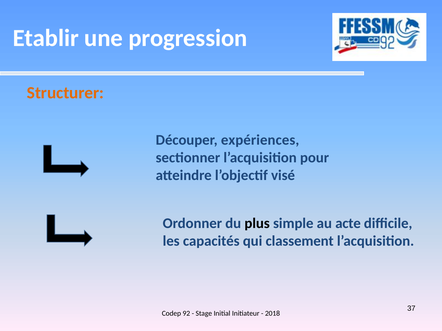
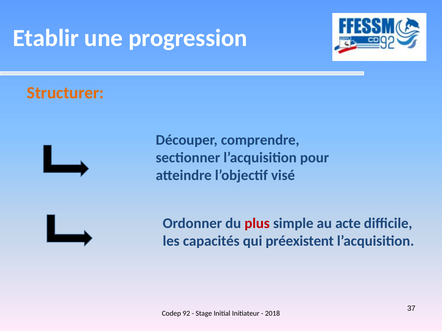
expériences: expériences -> comprendre
plus colour: black -> red
classement: classement -> préexistent
